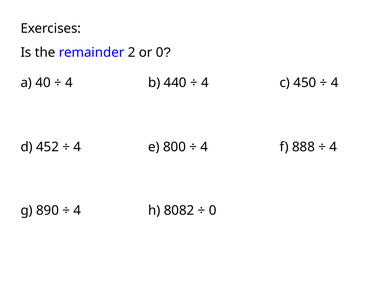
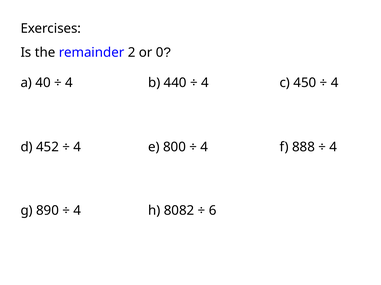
0 at (213, 211): 0 -> 6
